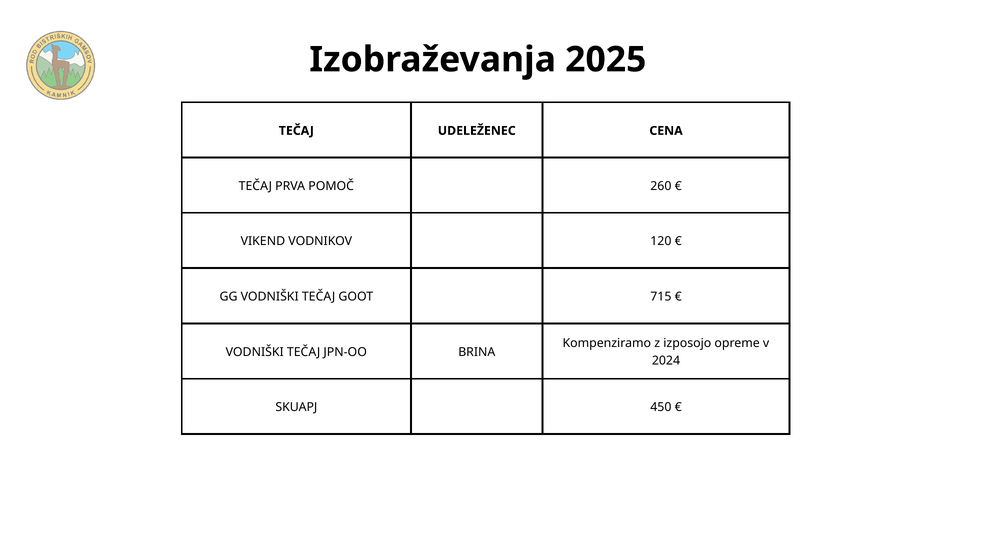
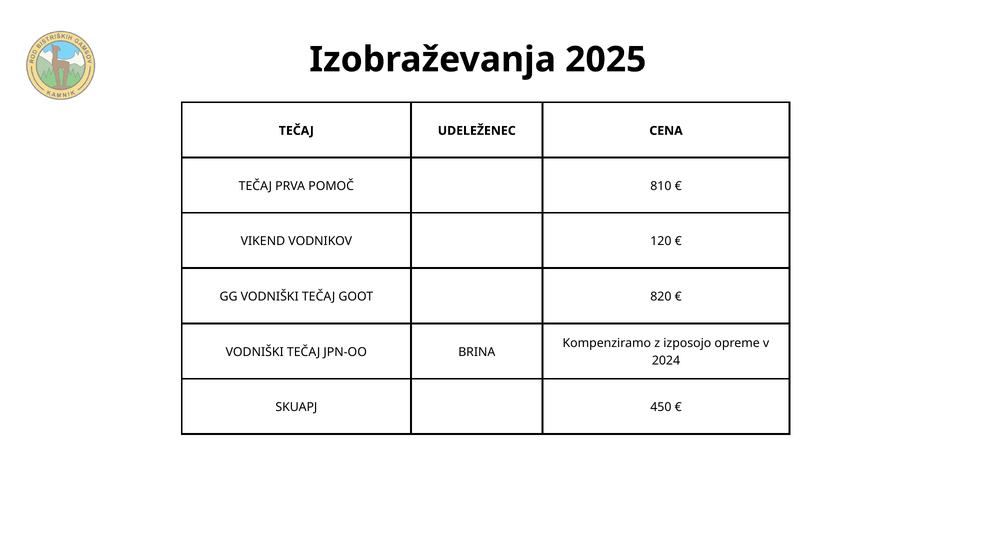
260: 260 -> 810
715: 715 -> 820
